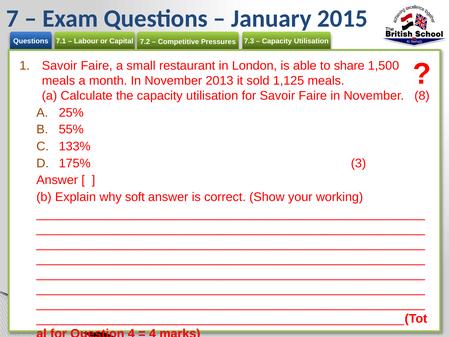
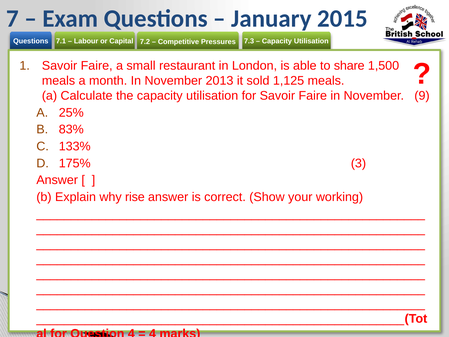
8: 8 -> 9
55%: 55% -> 83%
soft: soft -> rise
